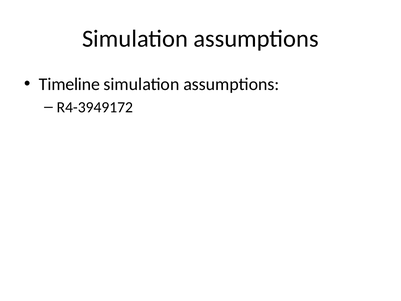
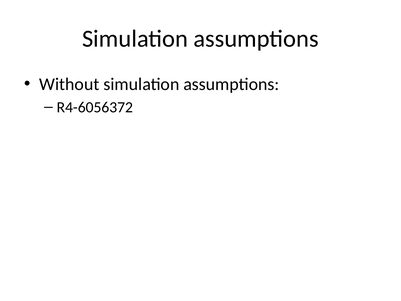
Timeline: Timeline -> Without
R4-3949172: R4-3949172 -> R4-6056372
